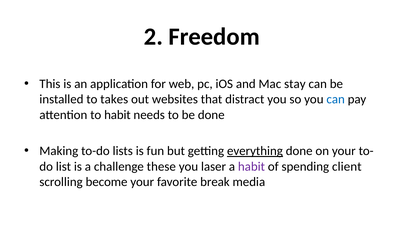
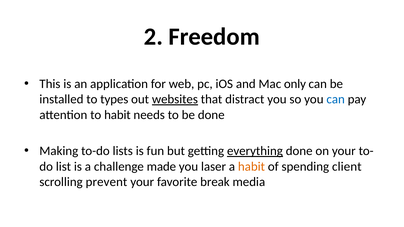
stay: stay -> only
takes: takes -> types
websites underline: none -> present
these: these -> made
habit at (251, 167) colour: purple -> orange
become: become -> prevent
